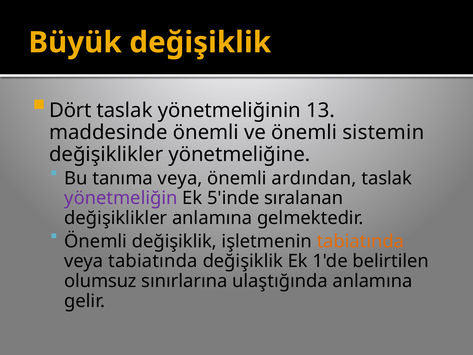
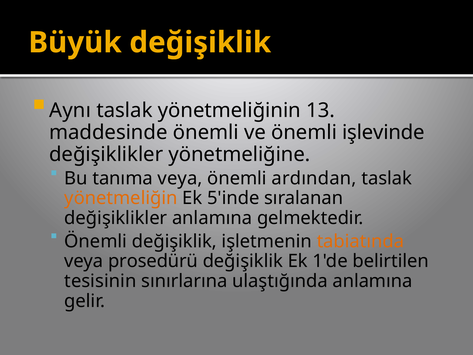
Dört: Dört -> Aynı
sistemin: sistemin -> işlevinde
yönetmeliğin colour: purple -> orange
veya tabiatında: tabiatında -> prosedürü
olumsuz: olumsuz -> tesisinin
